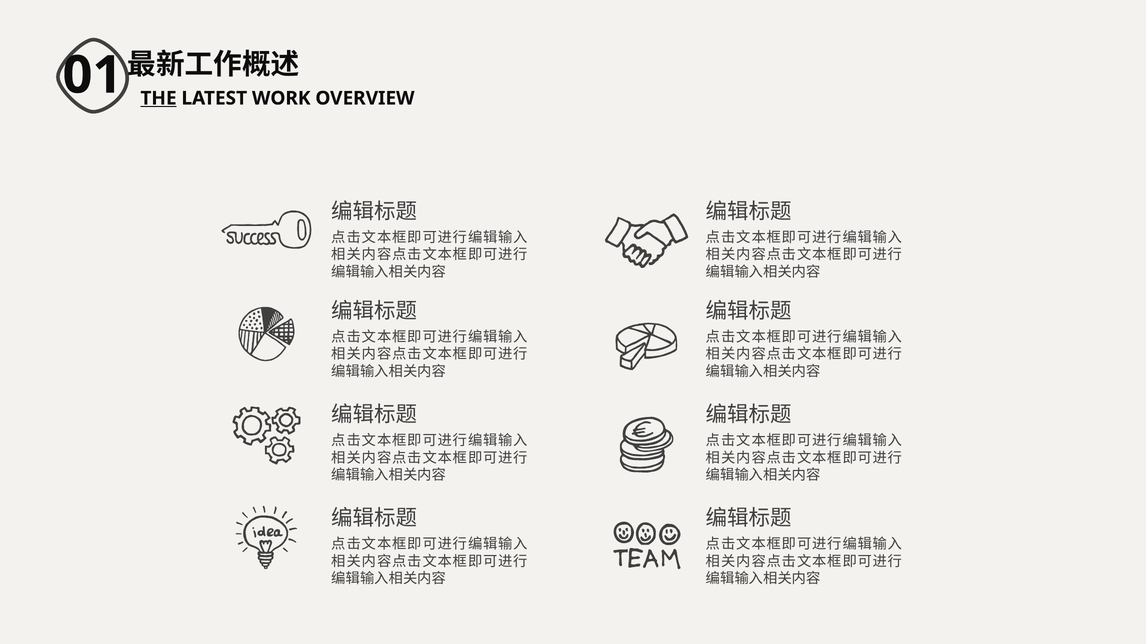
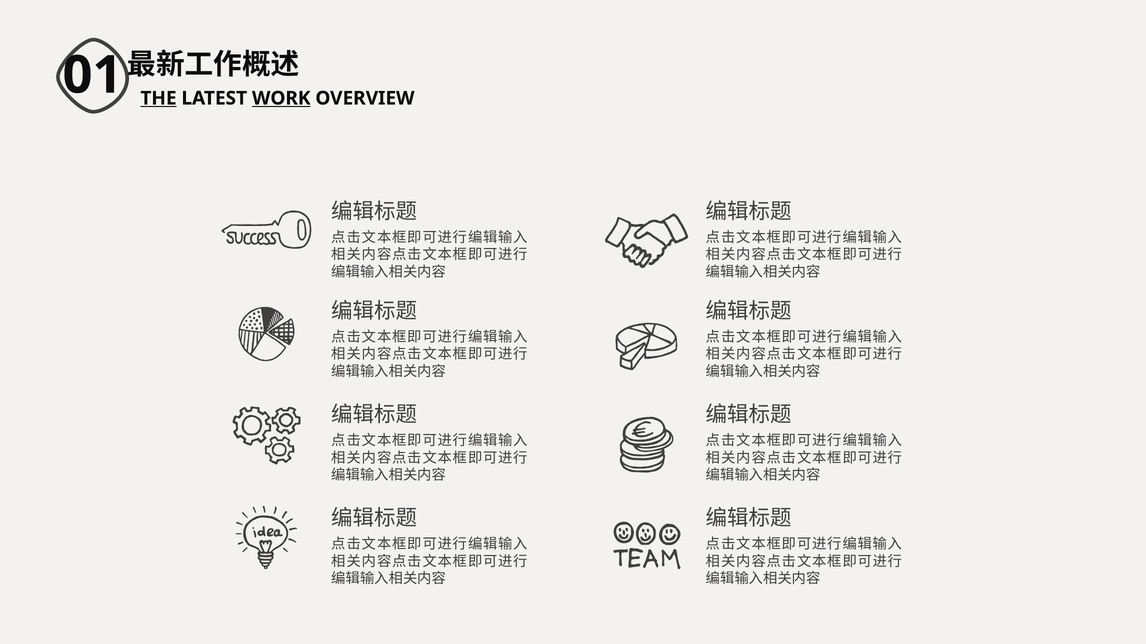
WORK underline: none -> present
